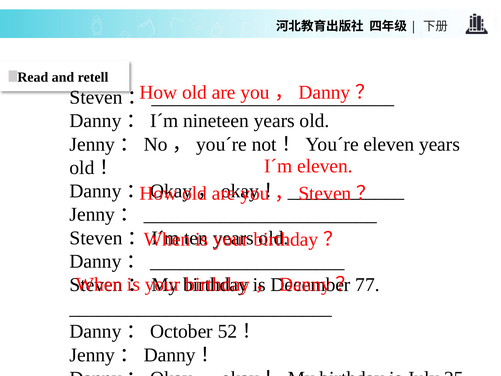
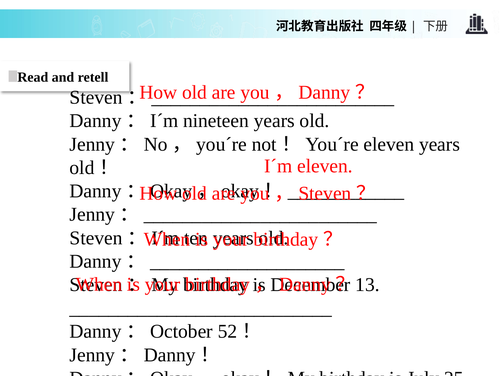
77: 77 -> 13
